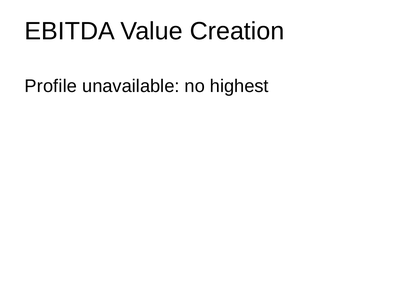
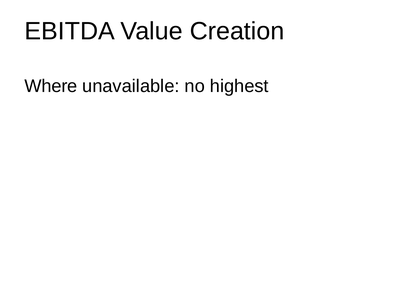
Profile: Profile -> Where
